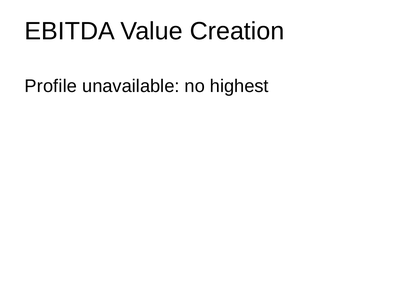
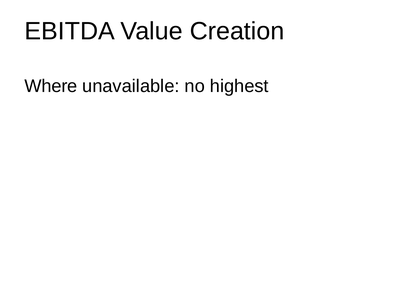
Profile: Profile -> Where
